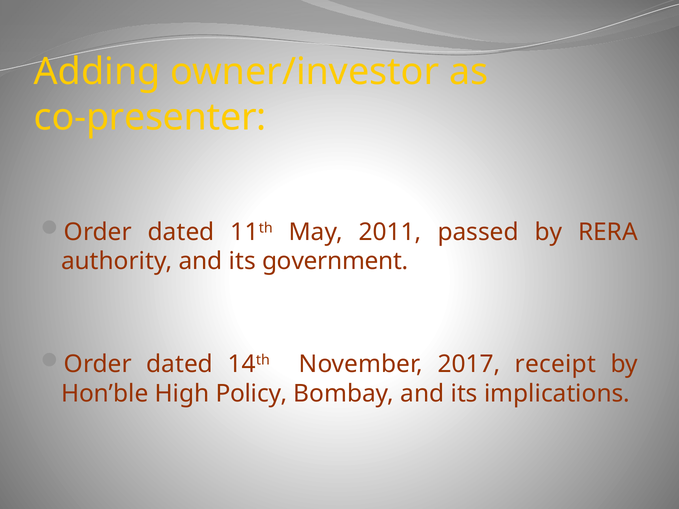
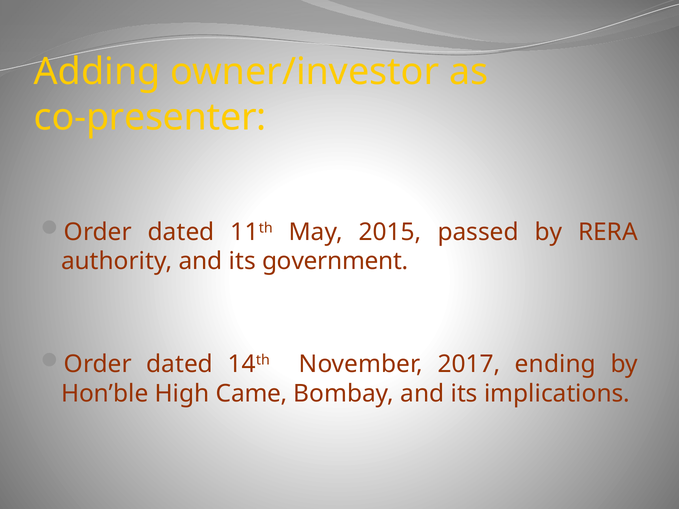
2011: 2011 -> 2015
receipt: receipt -> ending
Policy: Policy -> Came
